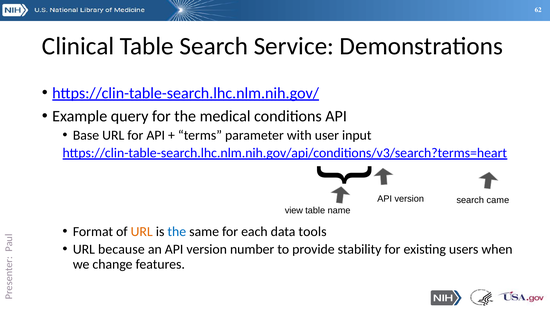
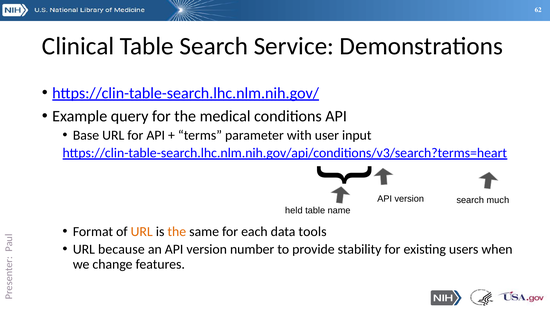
came: came -> much
view: view -> held
the at (177, 232) colour: blue -> orange
